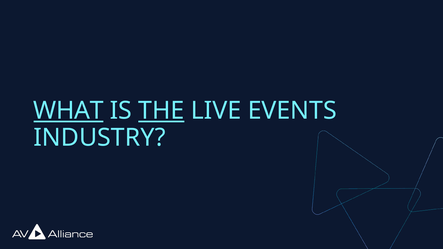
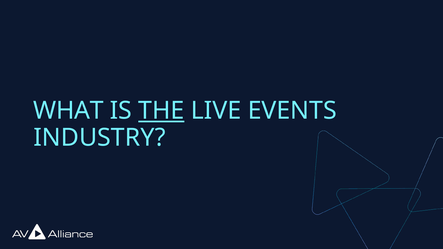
WHAT underline: present -> none
